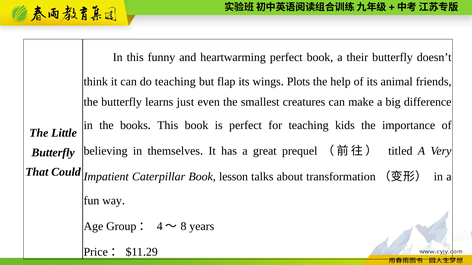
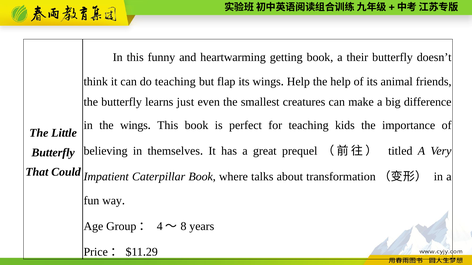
heartwarming perfect: perfect -> getting
Plots at (298, 82): Plots -> Help
the books: books -> wings
lesson: lesson -> where
